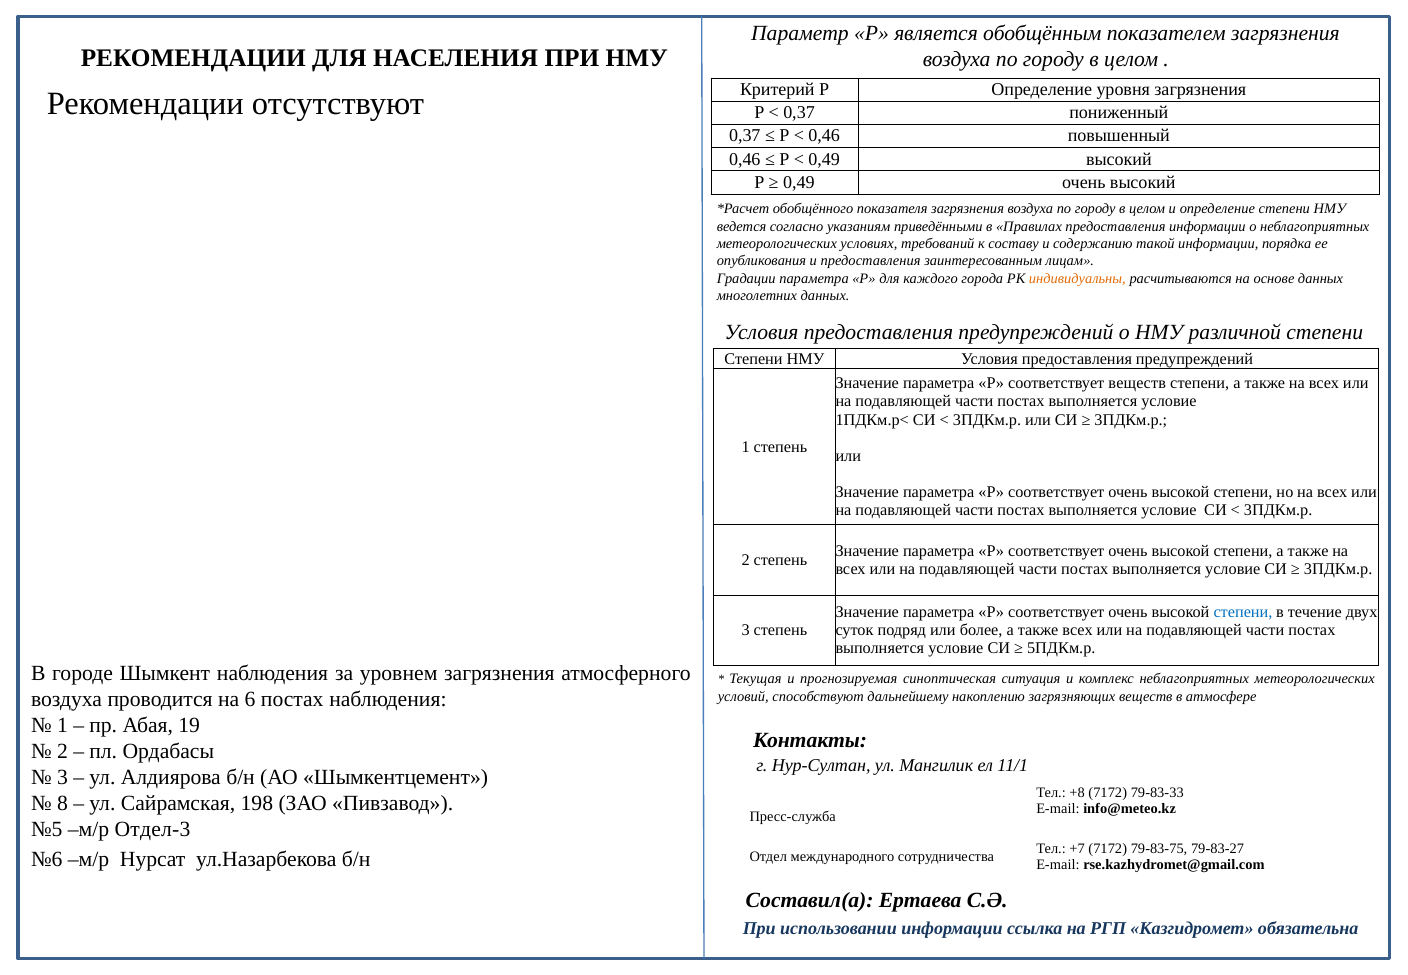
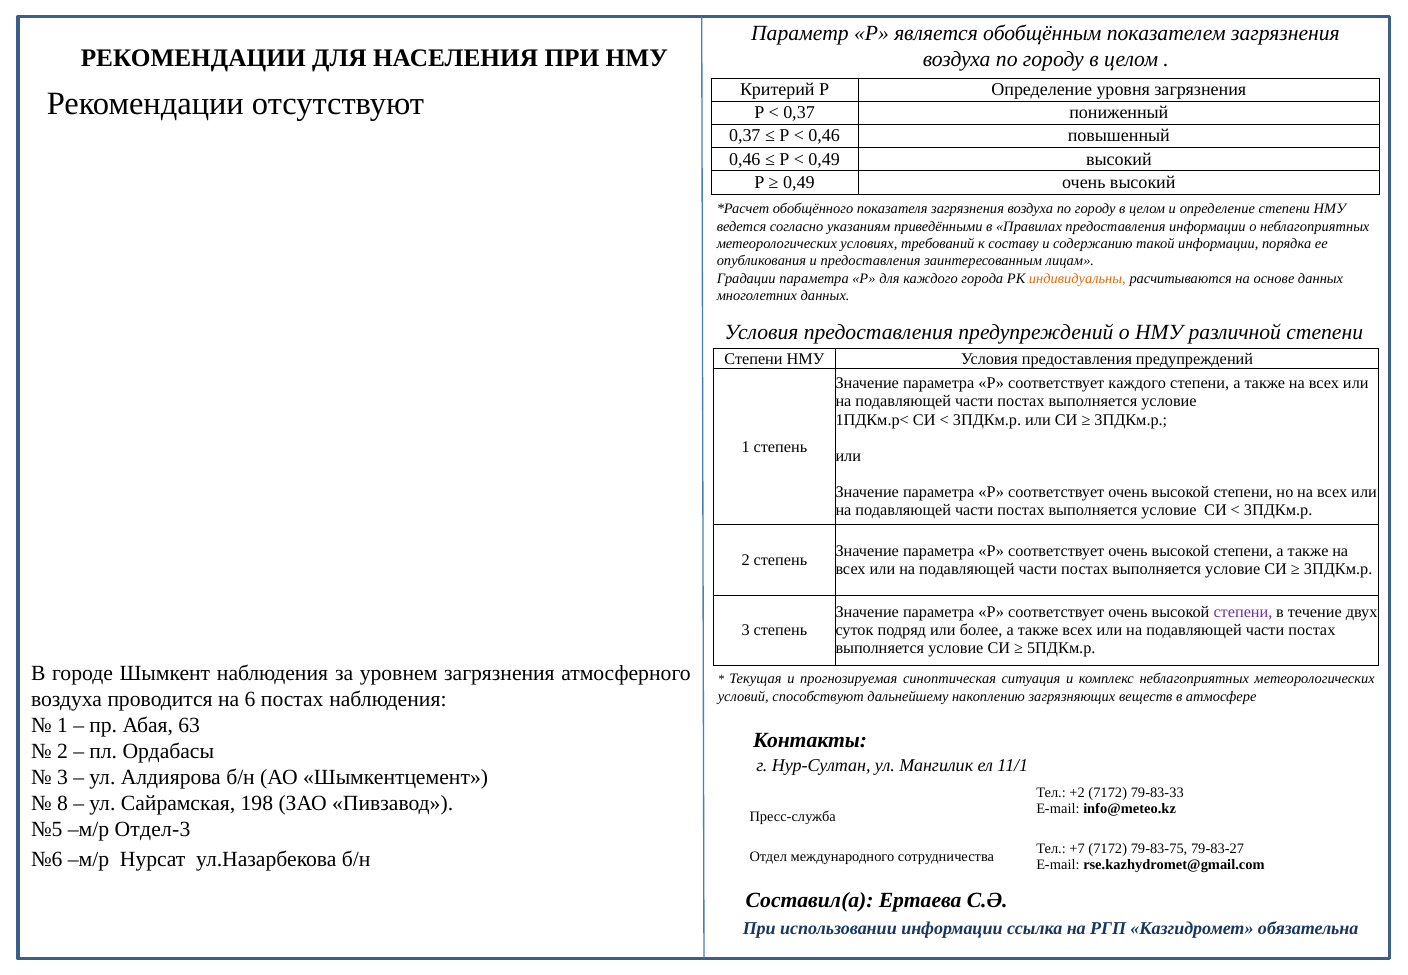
соответствует веществ: веществ -> каждого
степени at (1243, 612) colour: blue -> purple
19: 19 -> 63
+8: +8 -> +2
